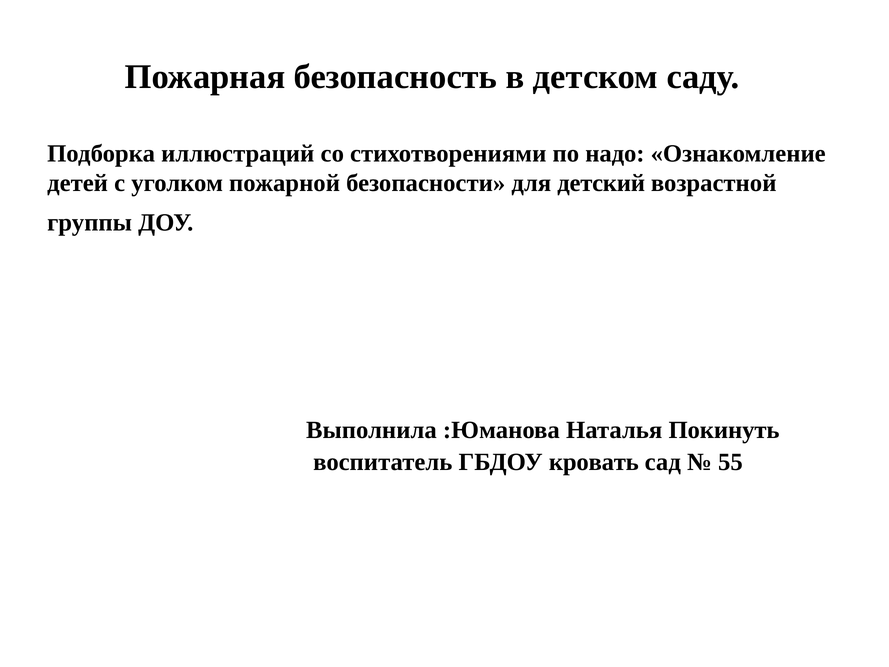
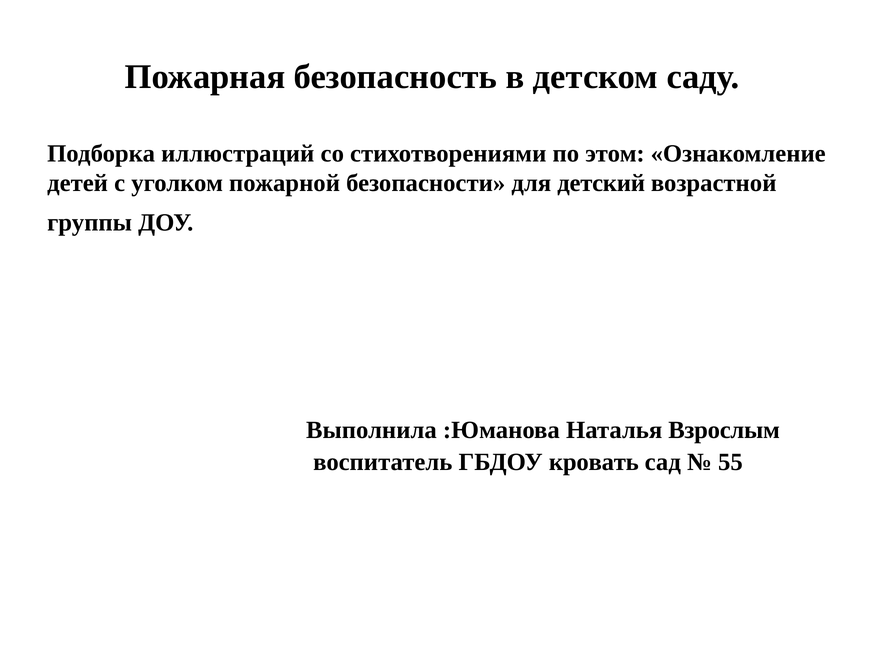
надо: надо -> этом
Покинуть: Покинуть -> Взрослым
